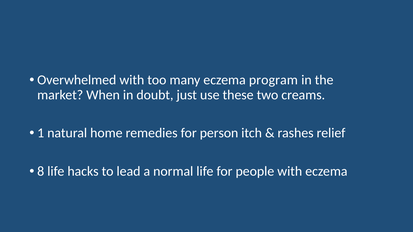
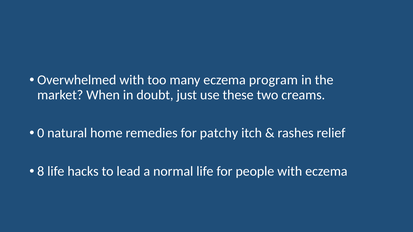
1: 1 -> 0
person: person -> patchy
